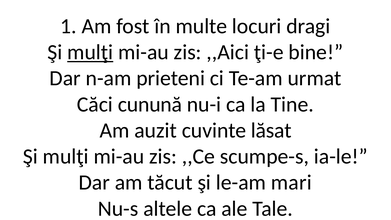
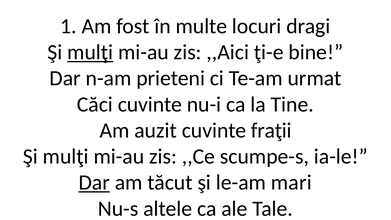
Căci cunună: cunună -> cuvinte
lăsat: lăsat -> fraţii
Dar at (94, 183) underline: none -> present
